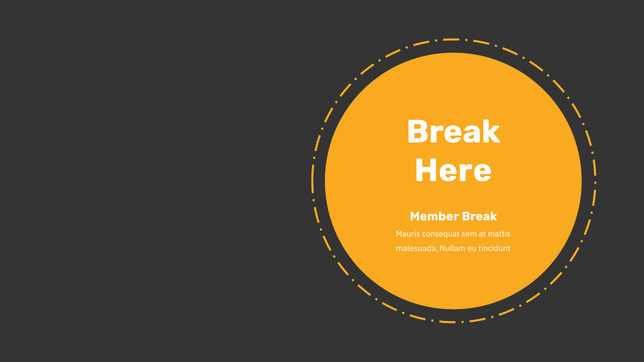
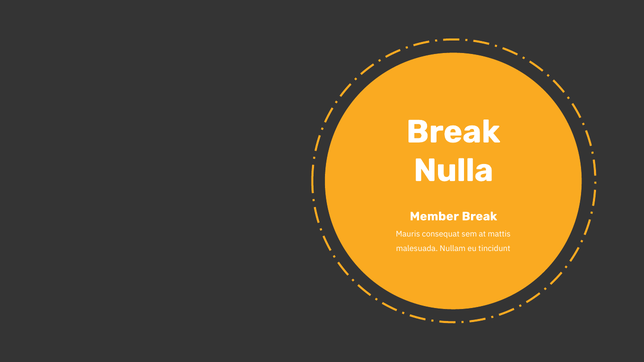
Here: Here -> Nulla
